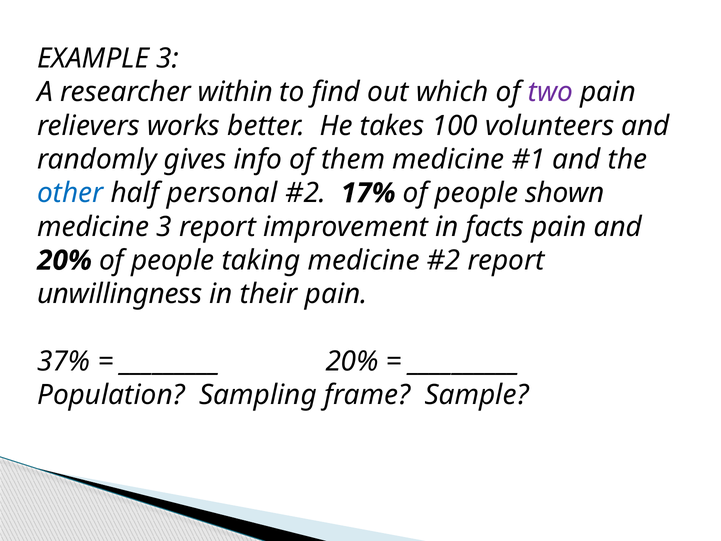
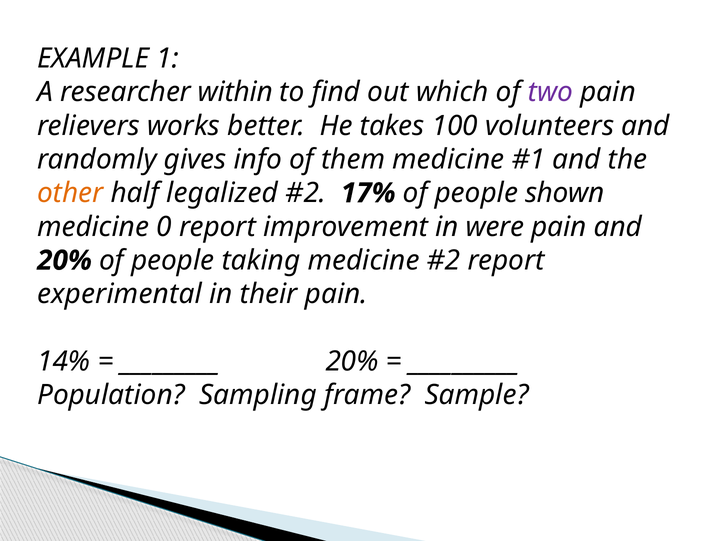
EXAMPLE 3: 3 -> 1
other colour: blue -> orange
personal: personal -> legalized
medicine 3: 3 -> 0
facts: facts -> were
unwillingness: unwillingness -> experimental
37%: 37% -> 14%
